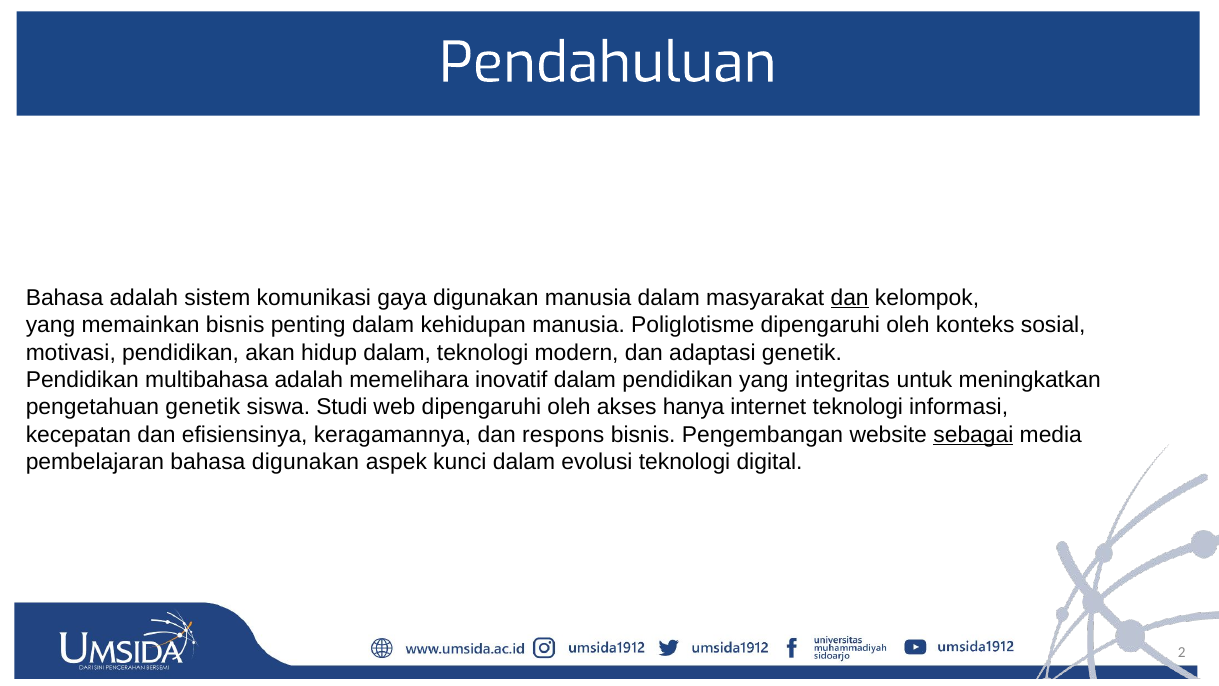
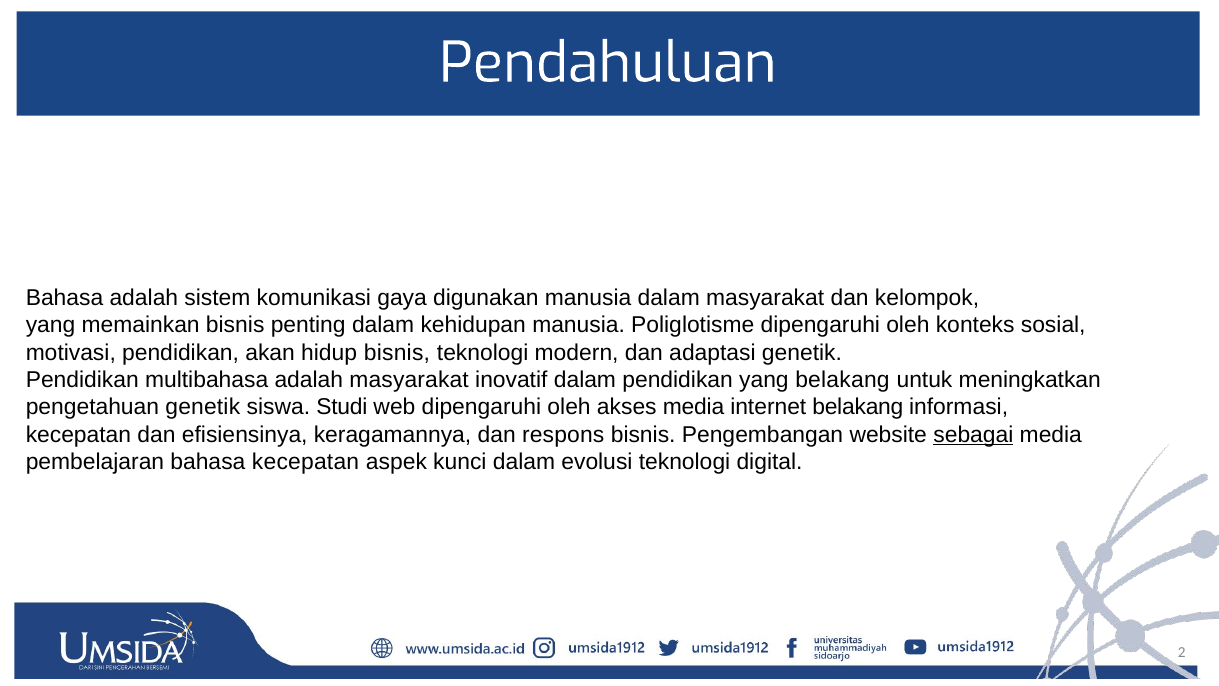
dan at (850, 298) underline: present -> none
hidup dalam: dalam -> bisnis
adalah memelihara: memelihara -> masyarakat
yang integritas: integritas -> belakang
akses hanya: hanya -> media
internet teknologi: teknologi -> belakang
bahasa digunakan: digunakan -> kecepatan
